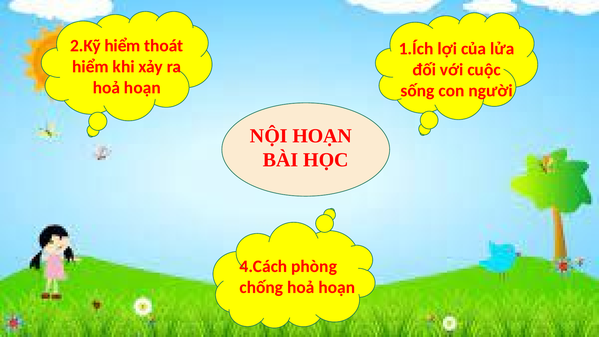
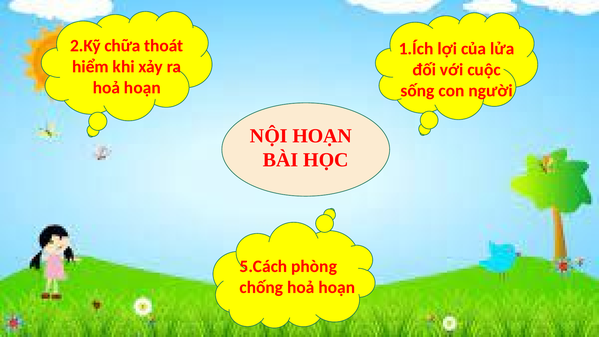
2.Kỹ hiểm: hiểm -> chữa
4.Cách: 4.Cách -> 5.Cách
